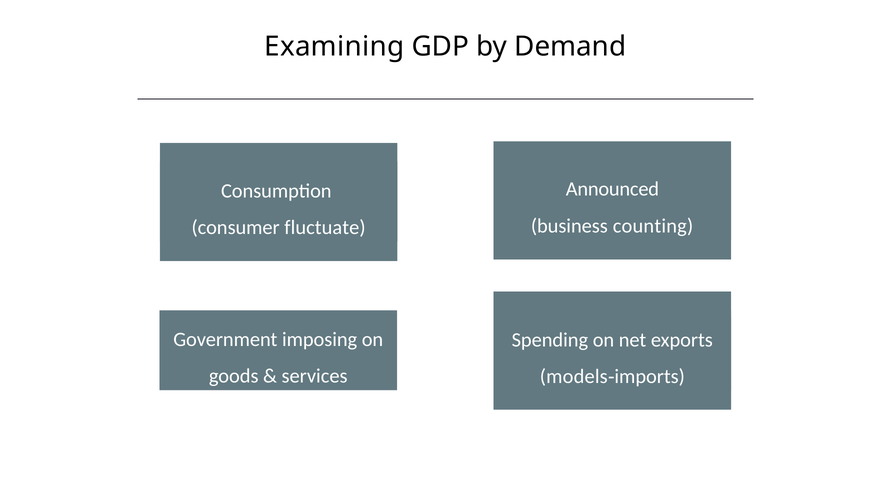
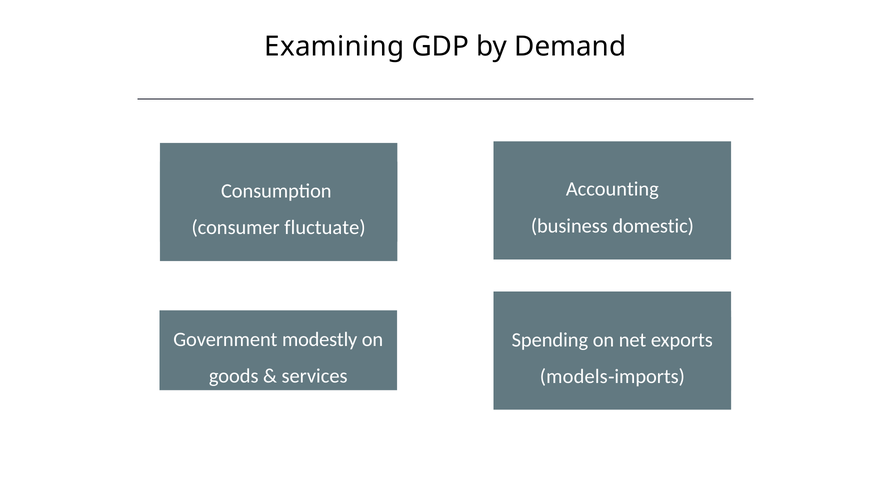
Announced: Announced -> Accounting
counting: counting -> domestic
imposing: imposing -> modestly
